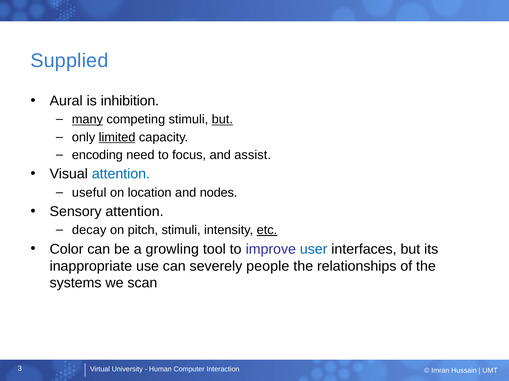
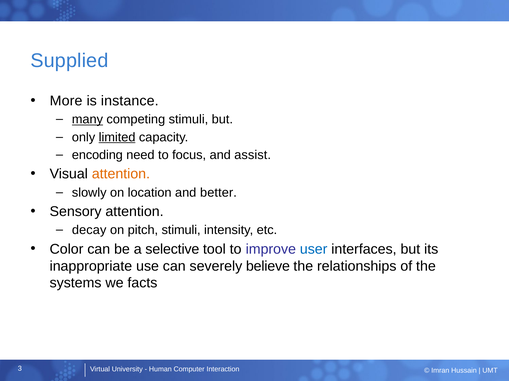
Aural: Aural -> More
inhibition: inhibition -> instance
but at (222, 120) underline: present -> none
attention at (121, 174) colour: blue -> orange
useful: useful -> slowly
nodes: nodes -> better
etc underline: present -> none
growling: growling -> selective
people: people -> believe
scan: scan -> facts
